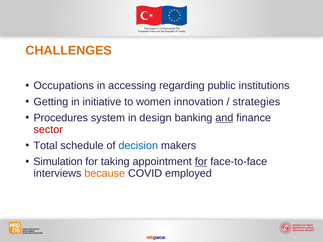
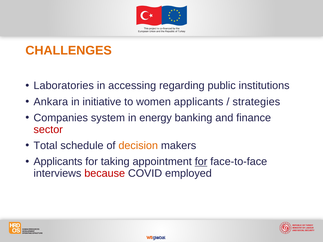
Occupations: Occupations -> Laboratories
Getting: Getting -> Ankara
women innovation: innovation -> applicants
Procedures: Procedures -> Companies
design: design -> energy
and underline: present -> none
decision colour: blue -> orange
Simulation at (58, 162): Simulation -> Applicants
because colour: orange -> red
